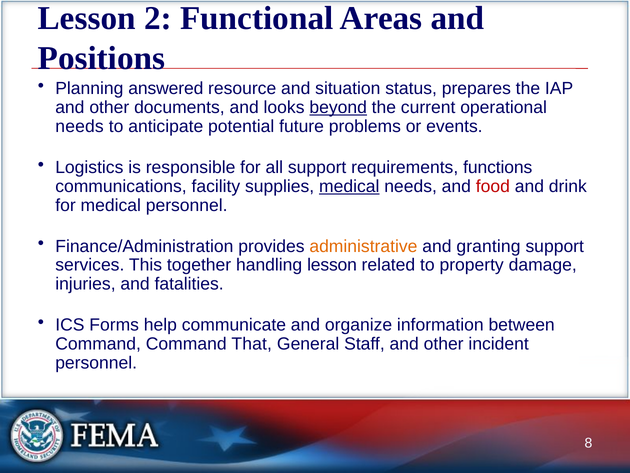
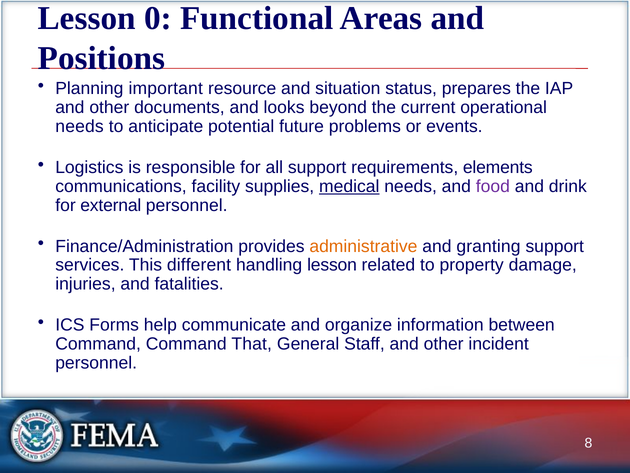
2: 2 -> 0
answered: answered -> important
beyond underline: present -> none
functions: functions -> elements
food colour: red -> purple
for medical: medical -> external
together: together -> different
